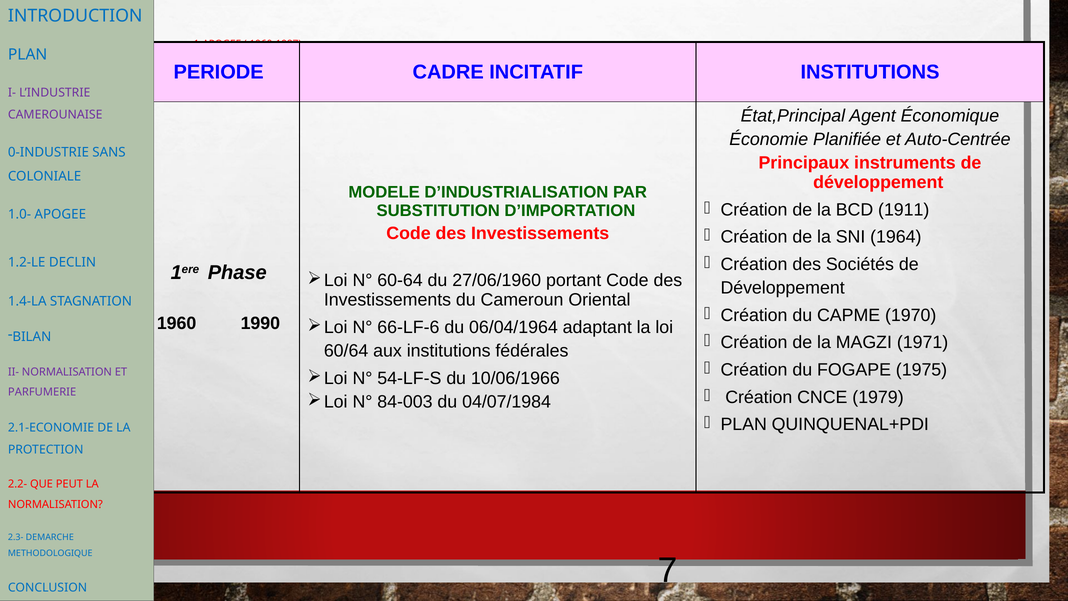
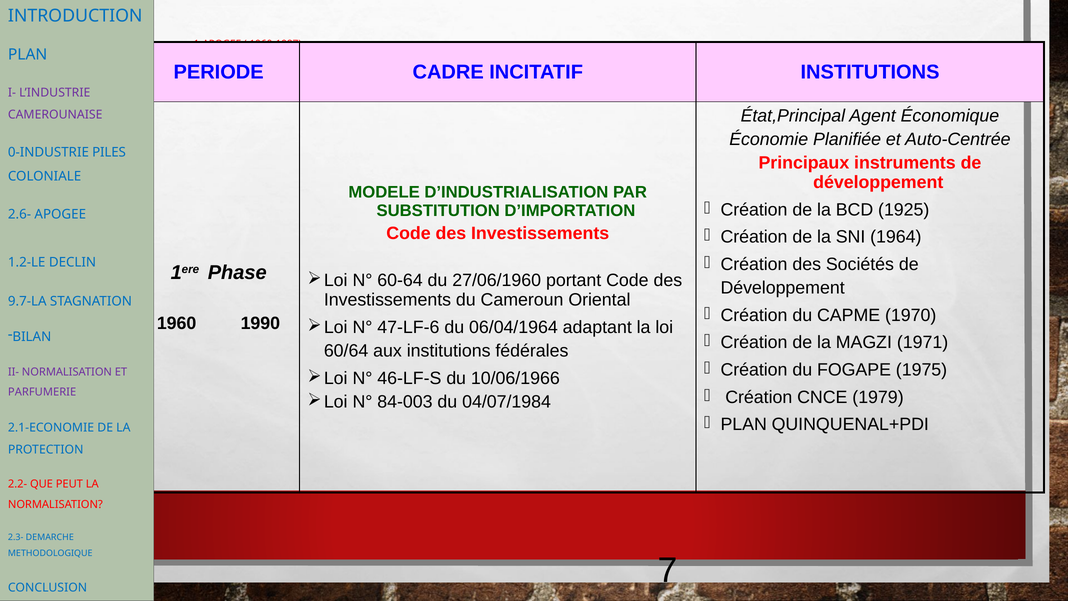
SANS: SANS -> PILES
1911: 1911 -> 1925
1.0-: 1.0- -> 2.6-
1.4-LA: 1.4-LA -> 9.7-LA
66-LF-6: 66-LF-6 -> 47-LF-6
54-LF-S: 54-LF-S -> 46-LF-S
